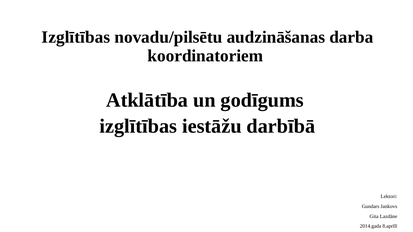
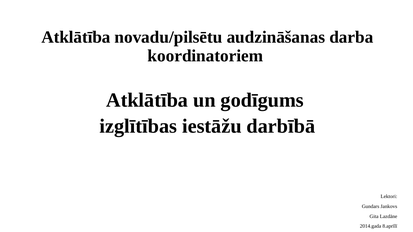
Izglītības at (76, 37): Izglītības -> Atklātība
